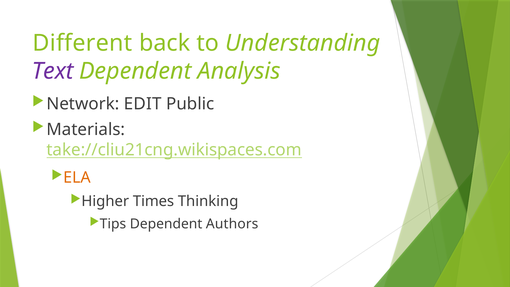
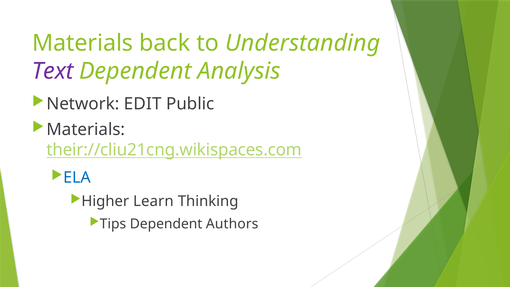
Different at (82, 43): Different -> Materials
take://cliu21cng.wikispaces.com: take://cliu21cng.wikispaces.com -> their://cliu21cng.wikispaces.com
ELA colour: orange -> blue
Times: Times -> Learn
